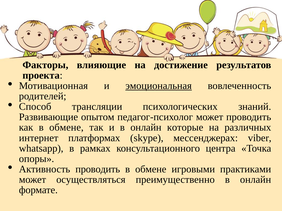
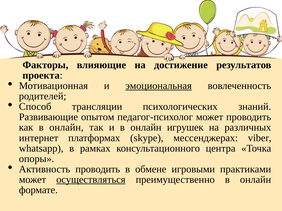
как в обмене: обмене -> онлайн
которые: которые -> игрушек
осуществляться underline: none -> present
